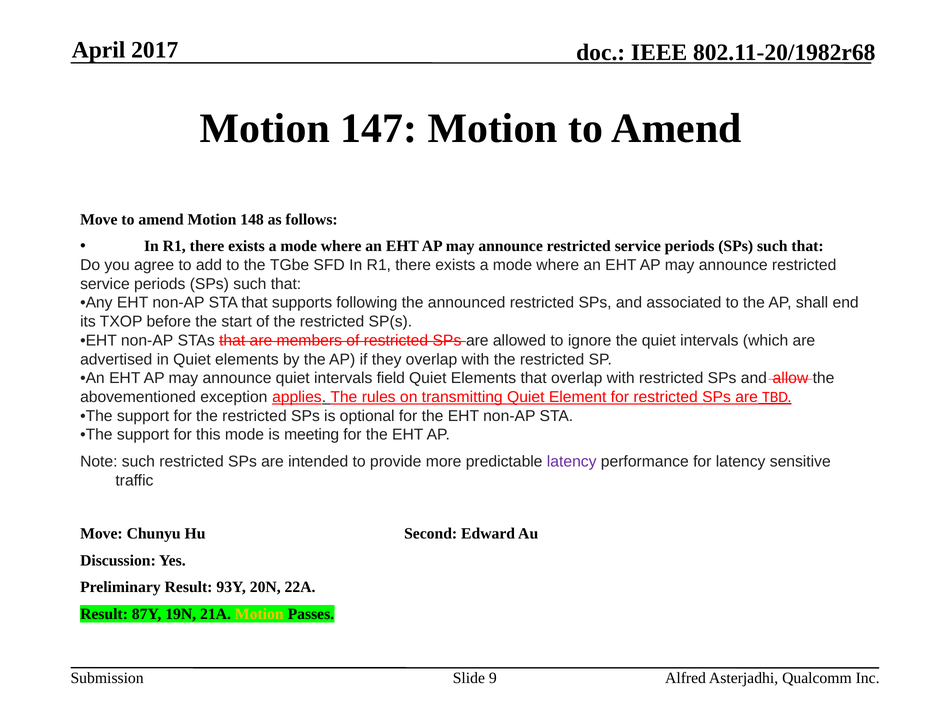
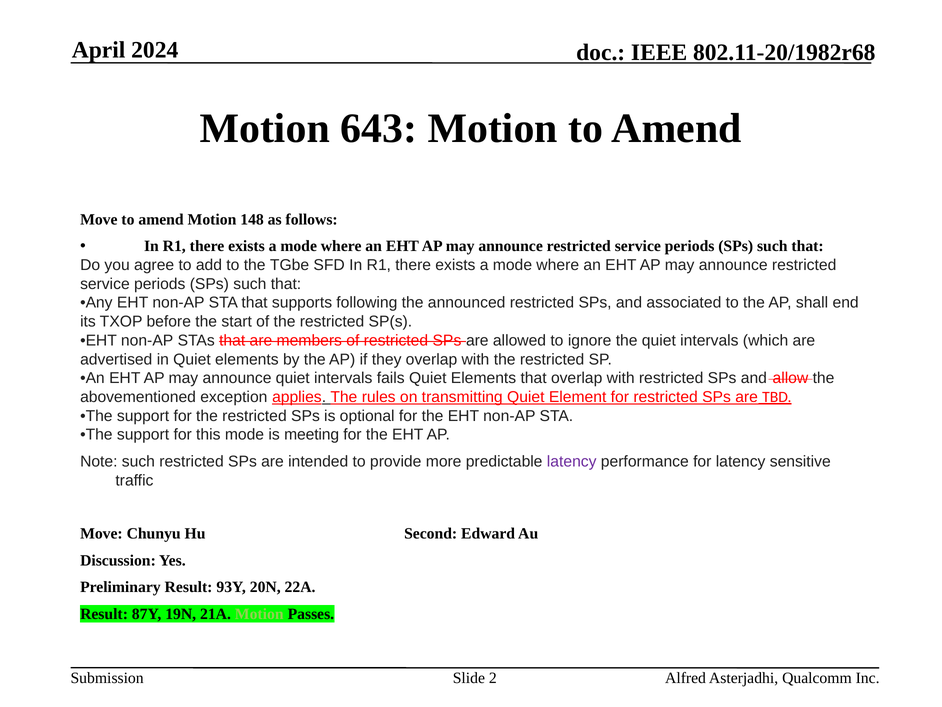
2017: 2017 -> 2024
147: 147 -> 643
field: field -> fails
Motion at (259, 614) colour: yellow -> light green
9: 9 -> 2
